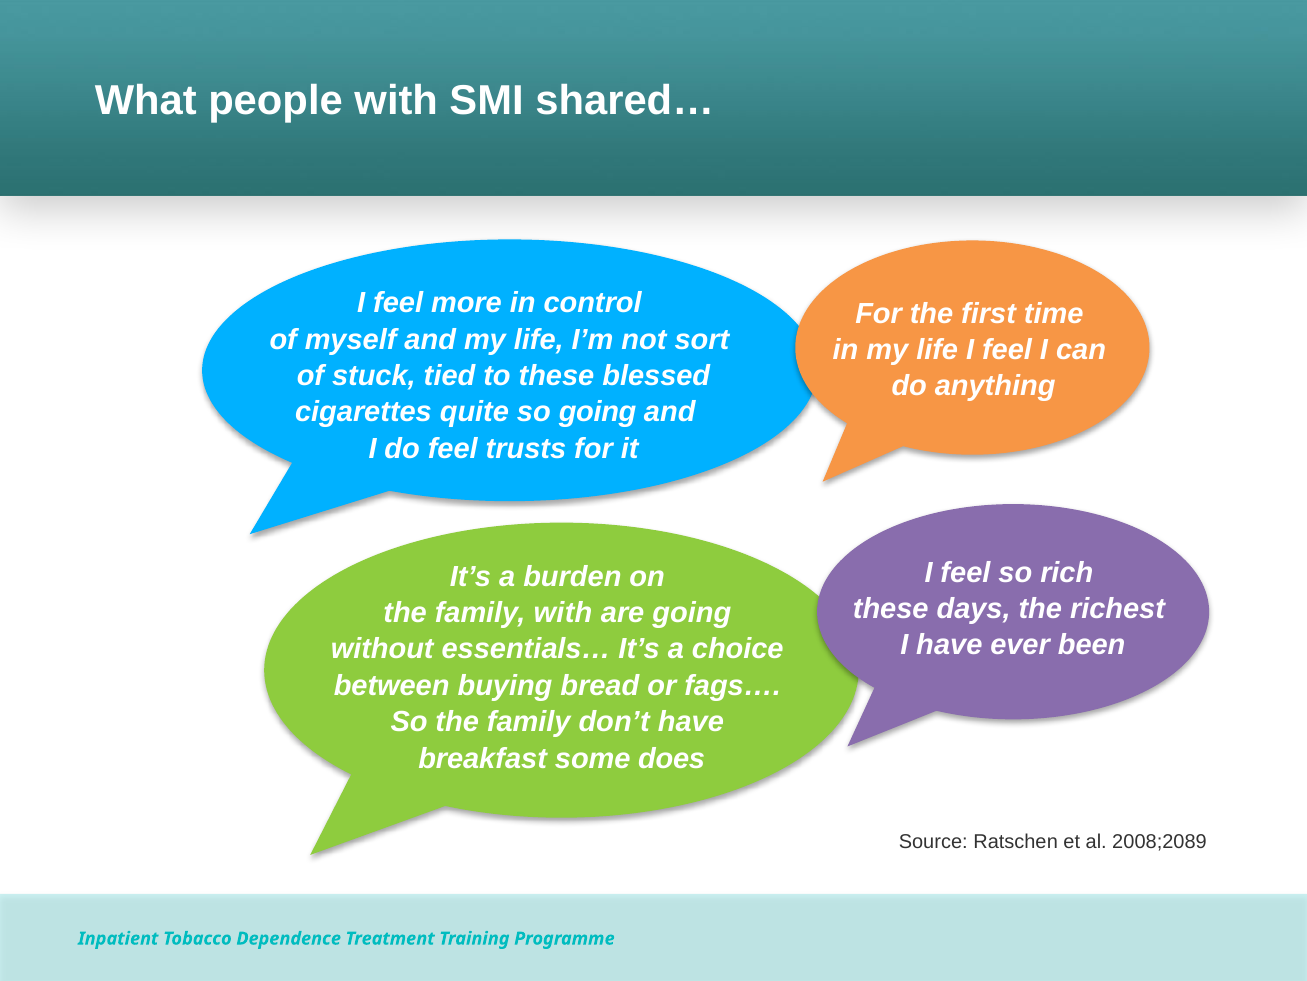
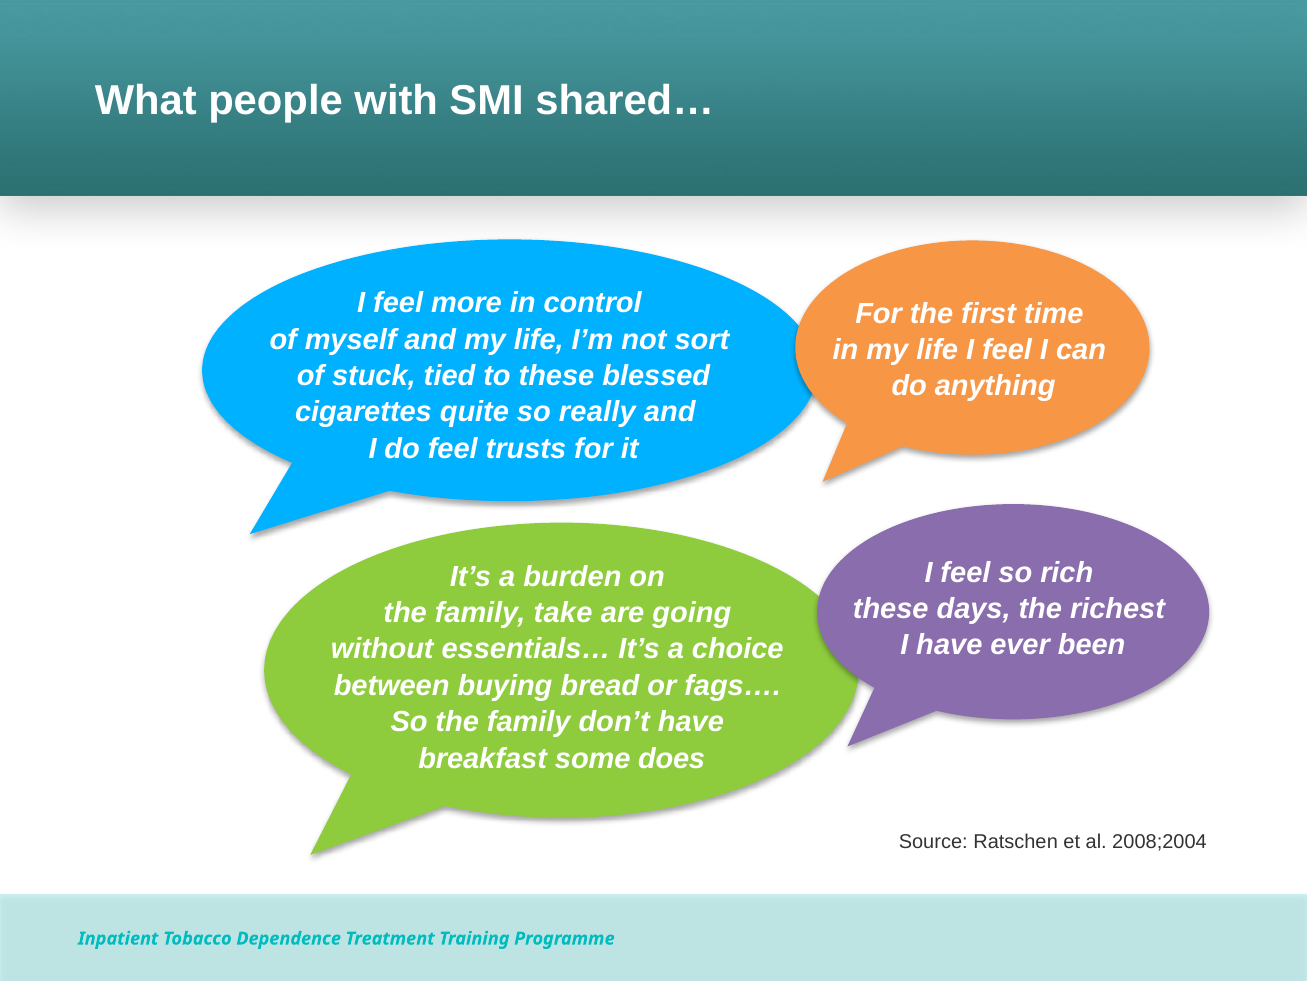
so going: going -> really
family with: with -> take
2008;2089: 2008;2089 -> 2008;2004
